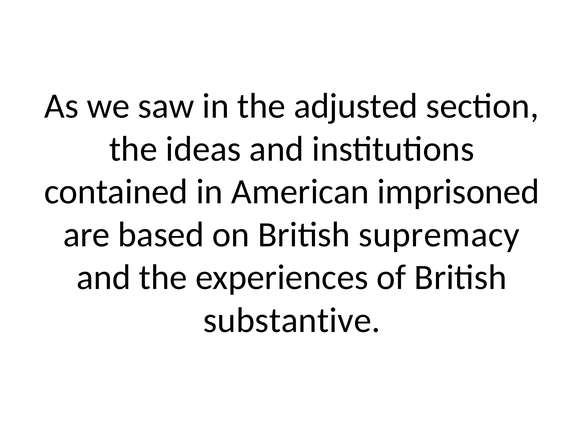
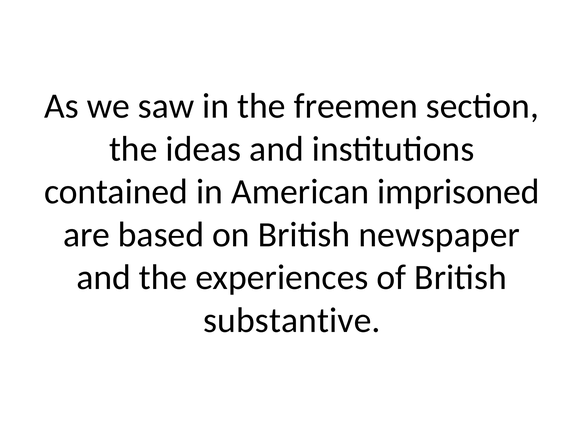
adjusted: adjusted -> freemen
supremacy: supremacy -> newspaper
